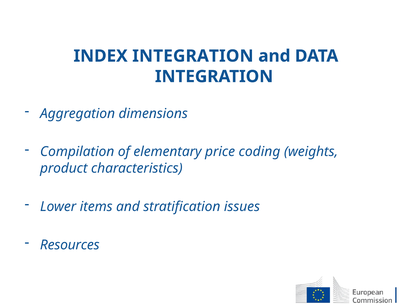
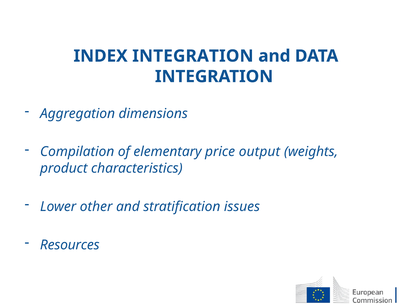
coding: coding -> output
items: items -> other
